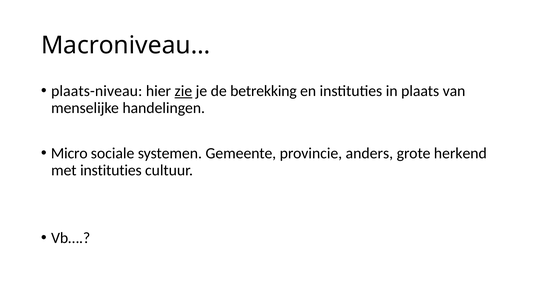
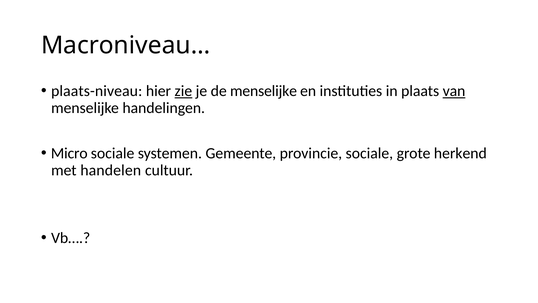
de betrekking: betrekking -> menselijke
van underline: none -> present
provincie anders: anders -> sociale
met instituties: instituties -> handelen
